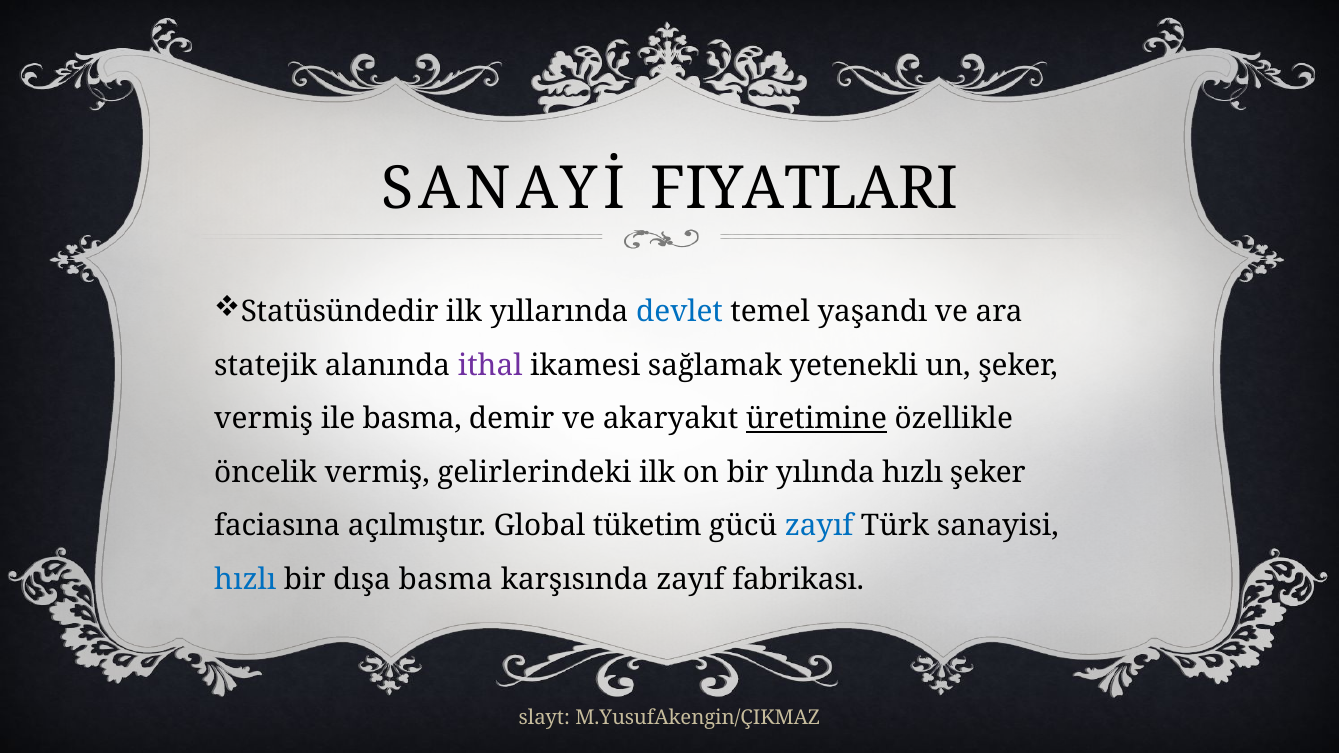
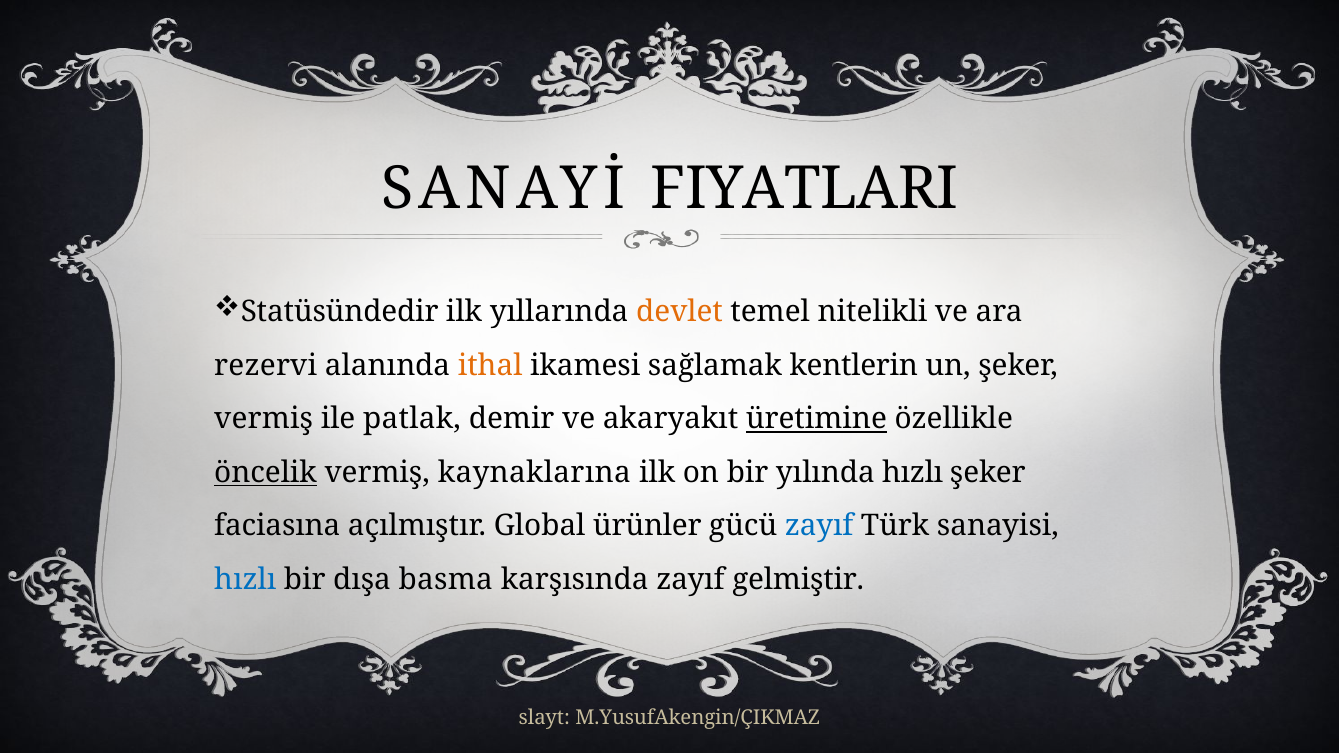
devlet colour: blue -> orange
yaşandı: yaşandı -> nitelikli
statejik: statejik -> rezervi
ithal colour: purple -> orange
yetenekli: yetenekli -> kentlerin
ile basma: basma -> patlak
öncelik underline: none -> present
gelirlerindeki: gelirlerindeki -> kaynaklarına
tüketim: tüketim -> ürünler
fabrikası: fabrikası -> gelmiştir
